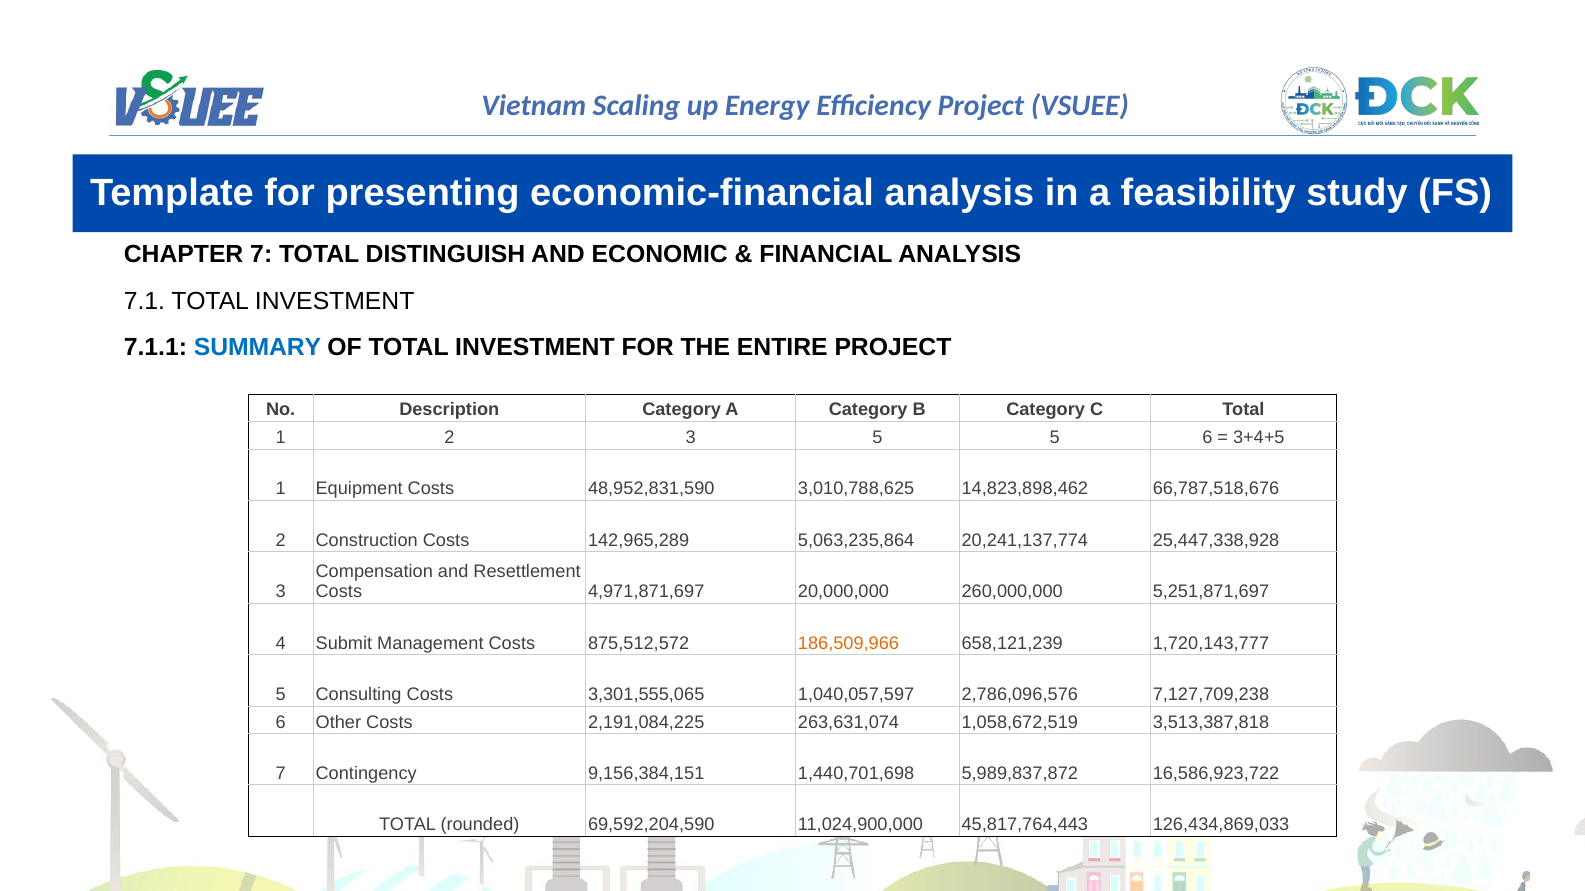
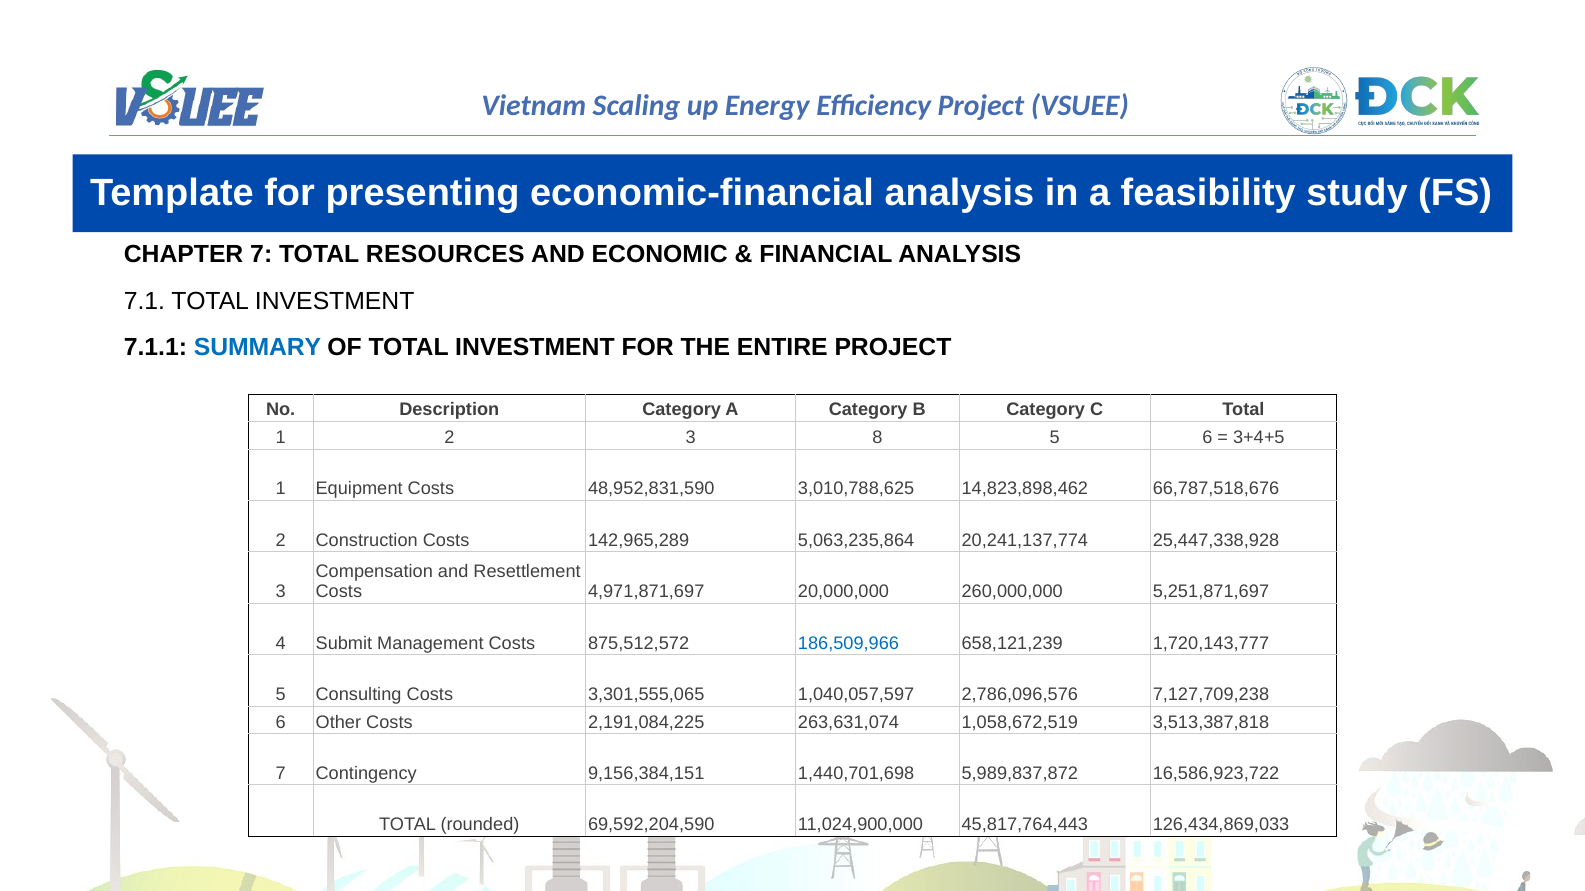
DISTINGUISH: DISTINGUISH -> RESOURCES
3 5: 5 -> 8
186,509,966 colour: orange -> blue
